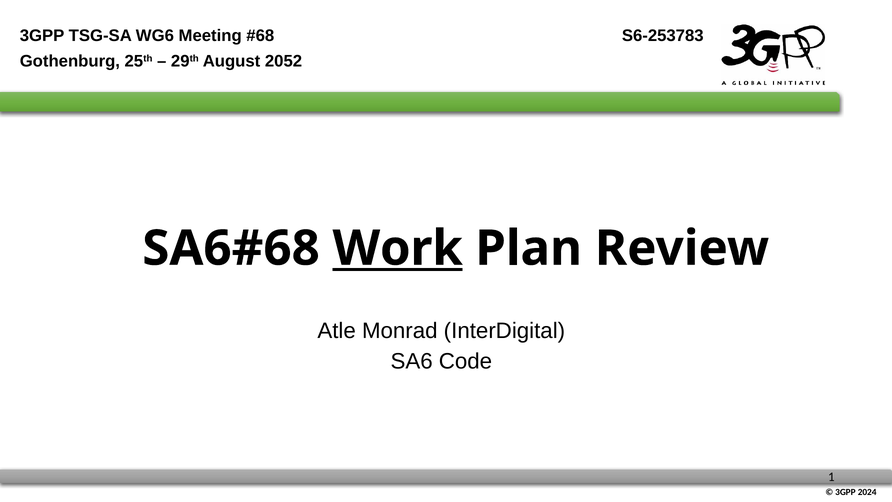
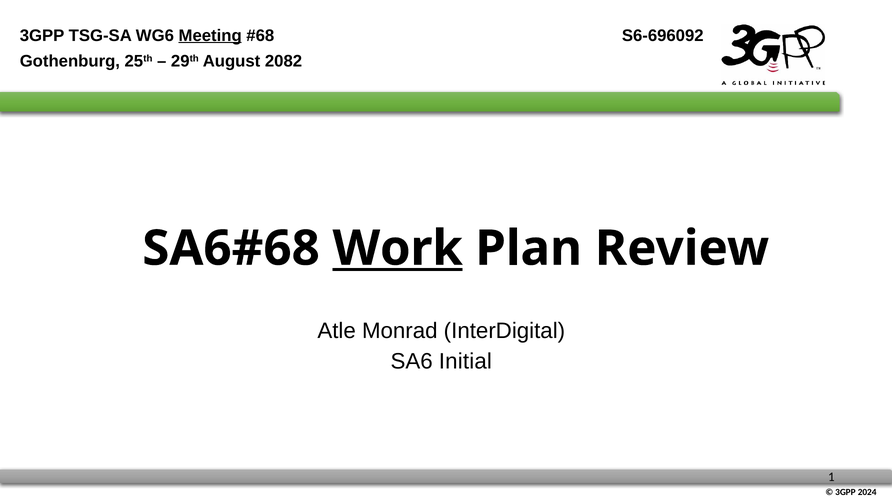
Meeting underline: none -> present
S6-253783: S6-253783 -> S6-696092
2052: 2052 -> 2082
Code: Code -> Initial
